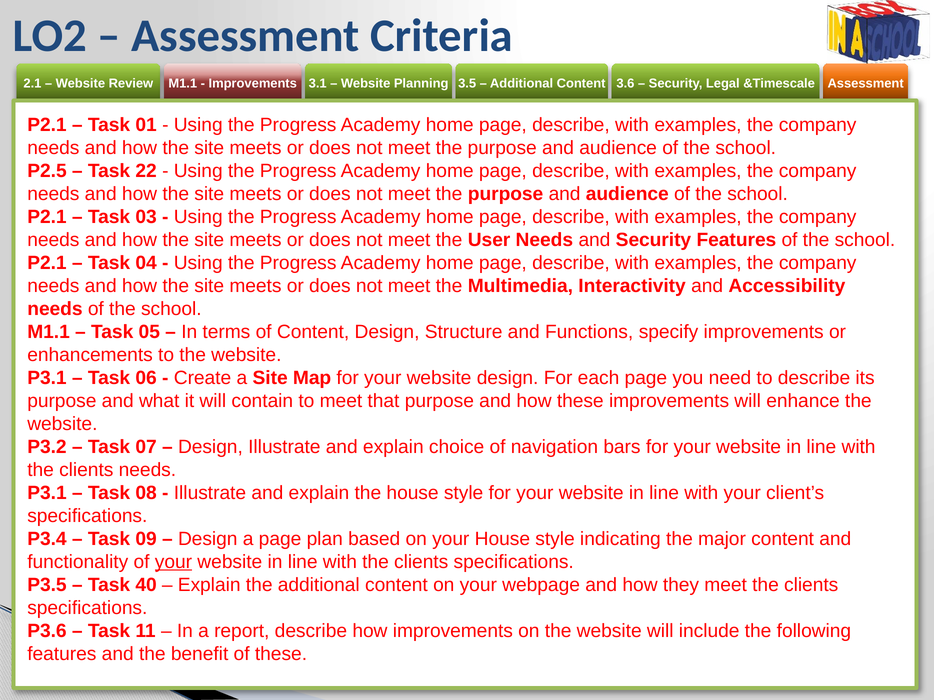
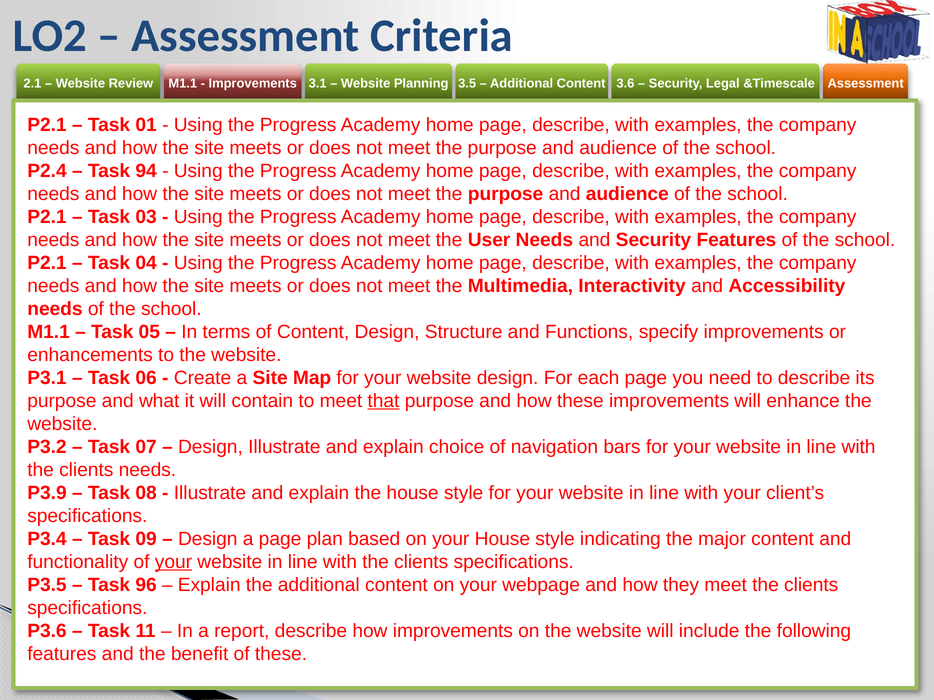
P2.5: P2.5 -> P2.4
22: 22 -> 94
that underline: none -> present
P3.1 at (47, 493): P3.1 -> P3.9
40: 40 -> 96
